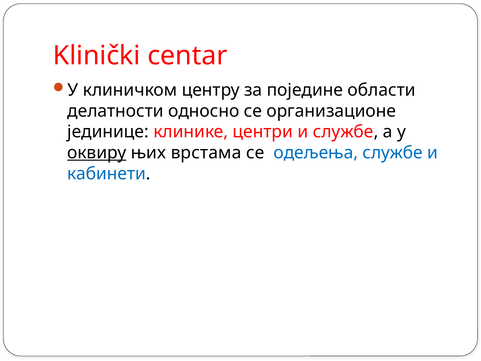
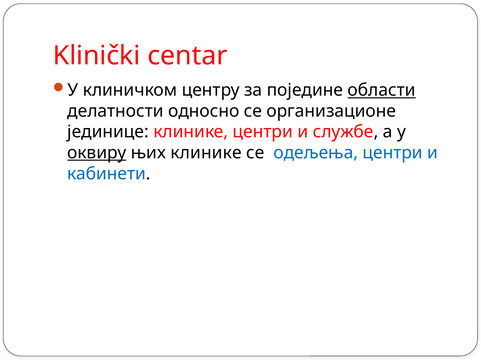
области underline: none -> present
њих врстама: врстама -> клинике
одељења службе: службе -> центри
